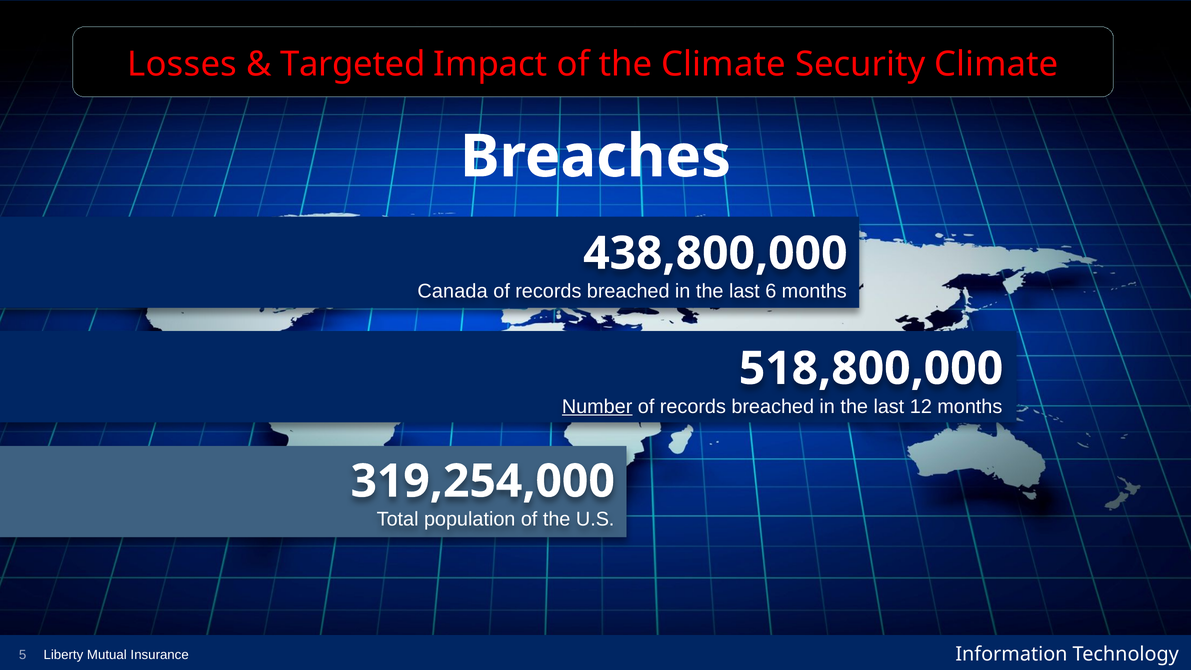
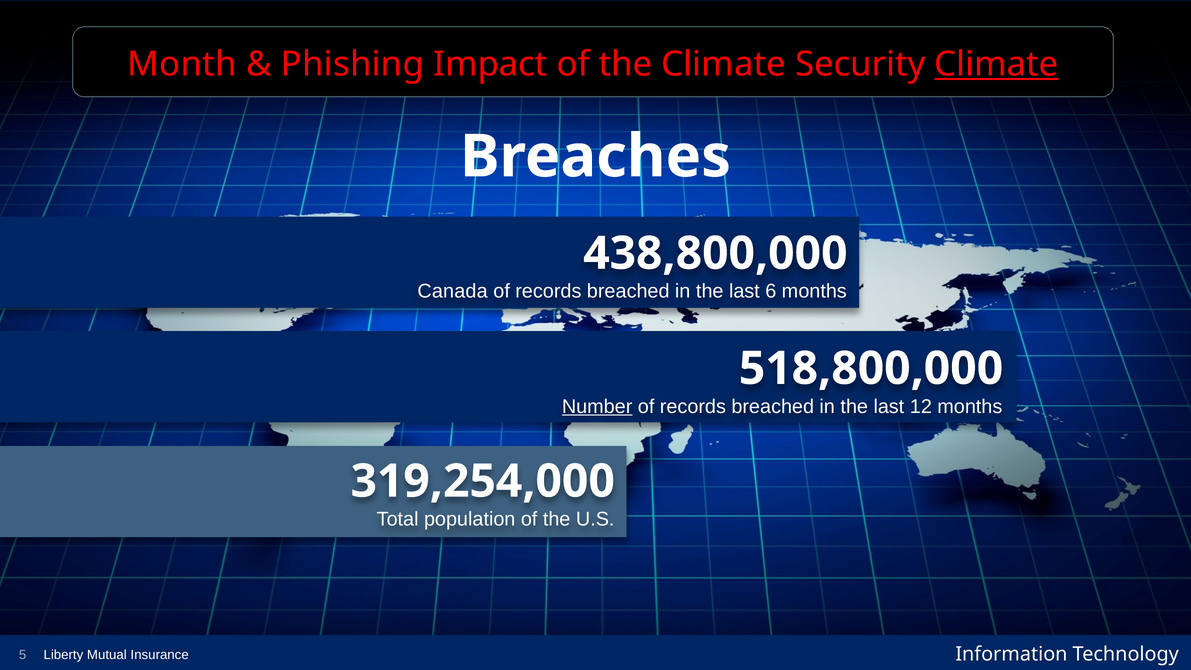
Losses: Losses -> Month
Targeted: Targeted -> Phishing
Climate at (996, 64) underline: none -> present
